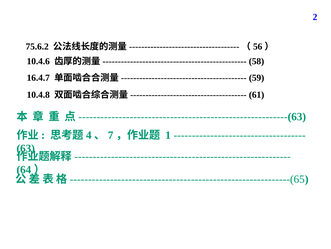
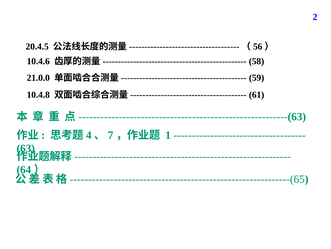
75.6.2: 75.6.2 -> 20.4.5
16.4.7: 16.4.7 -> 21.0.0
